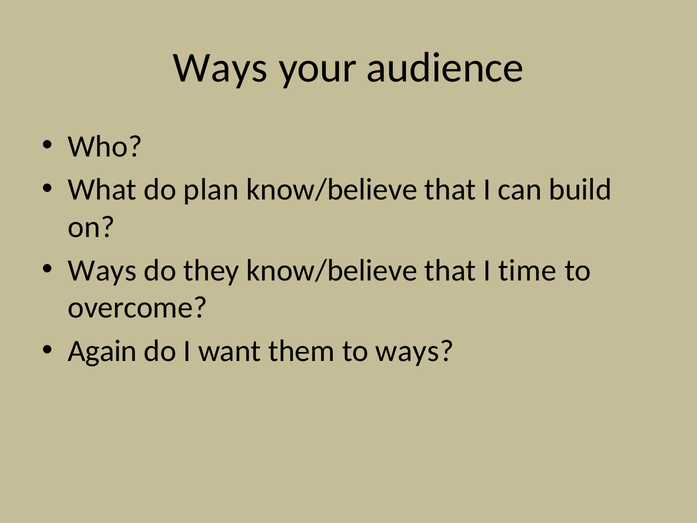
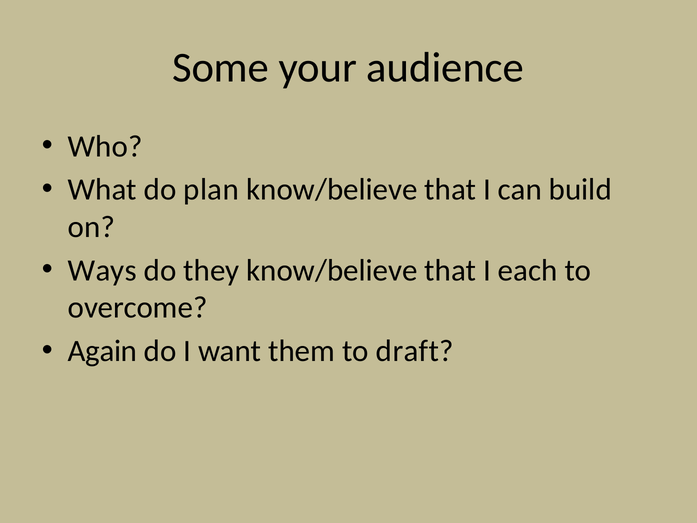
Ways at (220, 67): Ways -> Some
time: time -> each
to ways: ways -> draft
